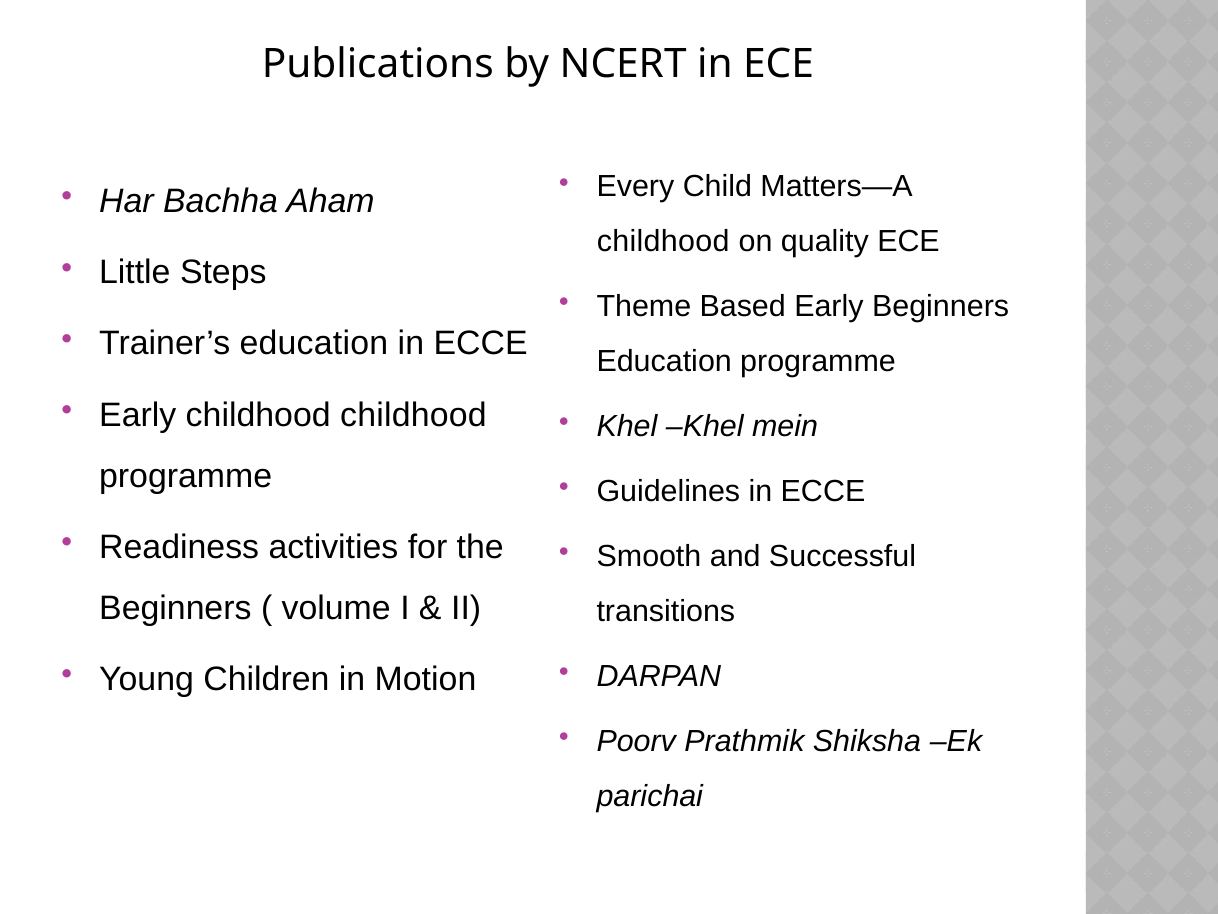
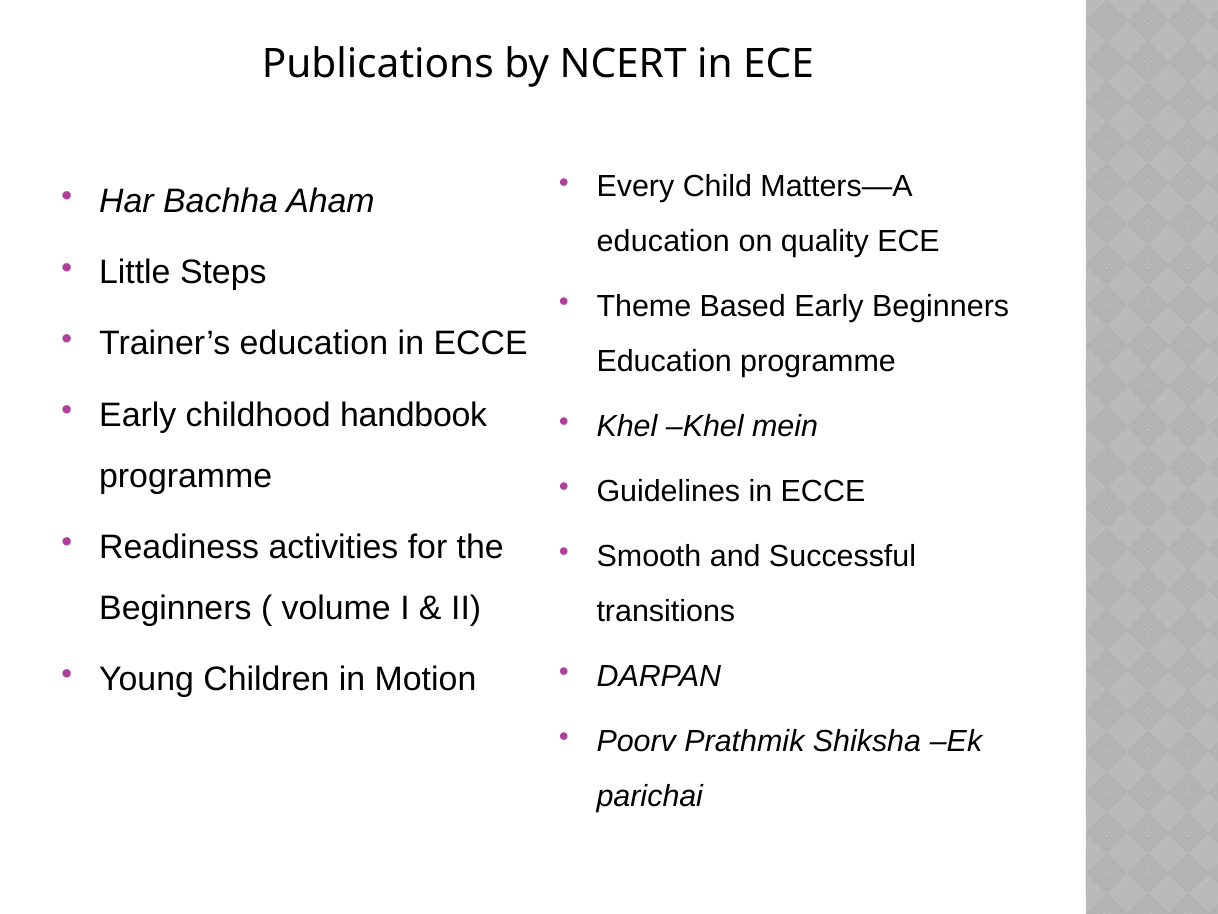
childhood at (663, 242): childhood -> education
childhood childhood: childhood -> handbook
